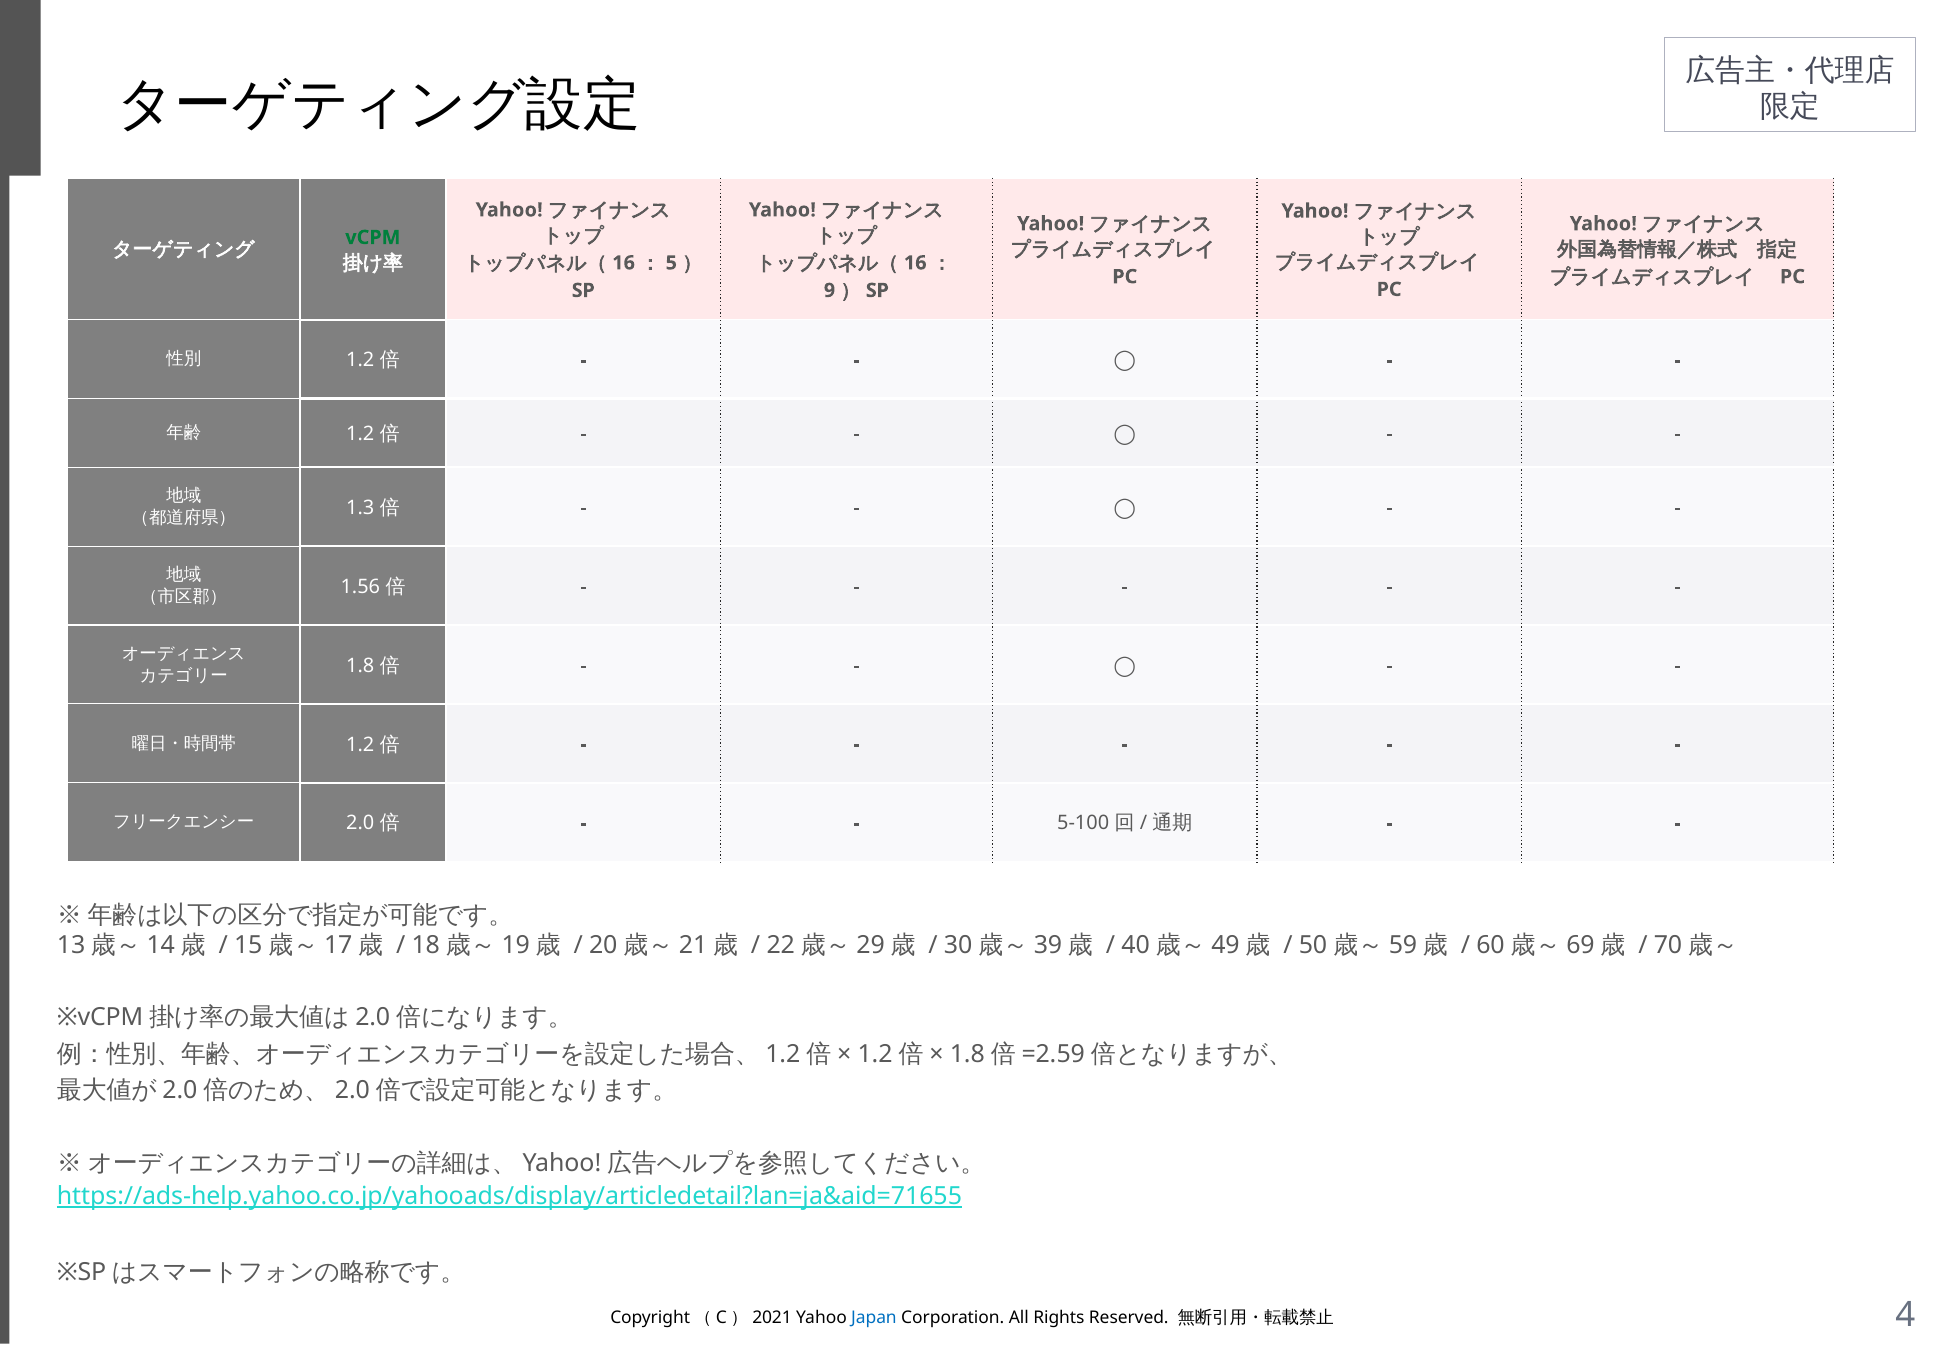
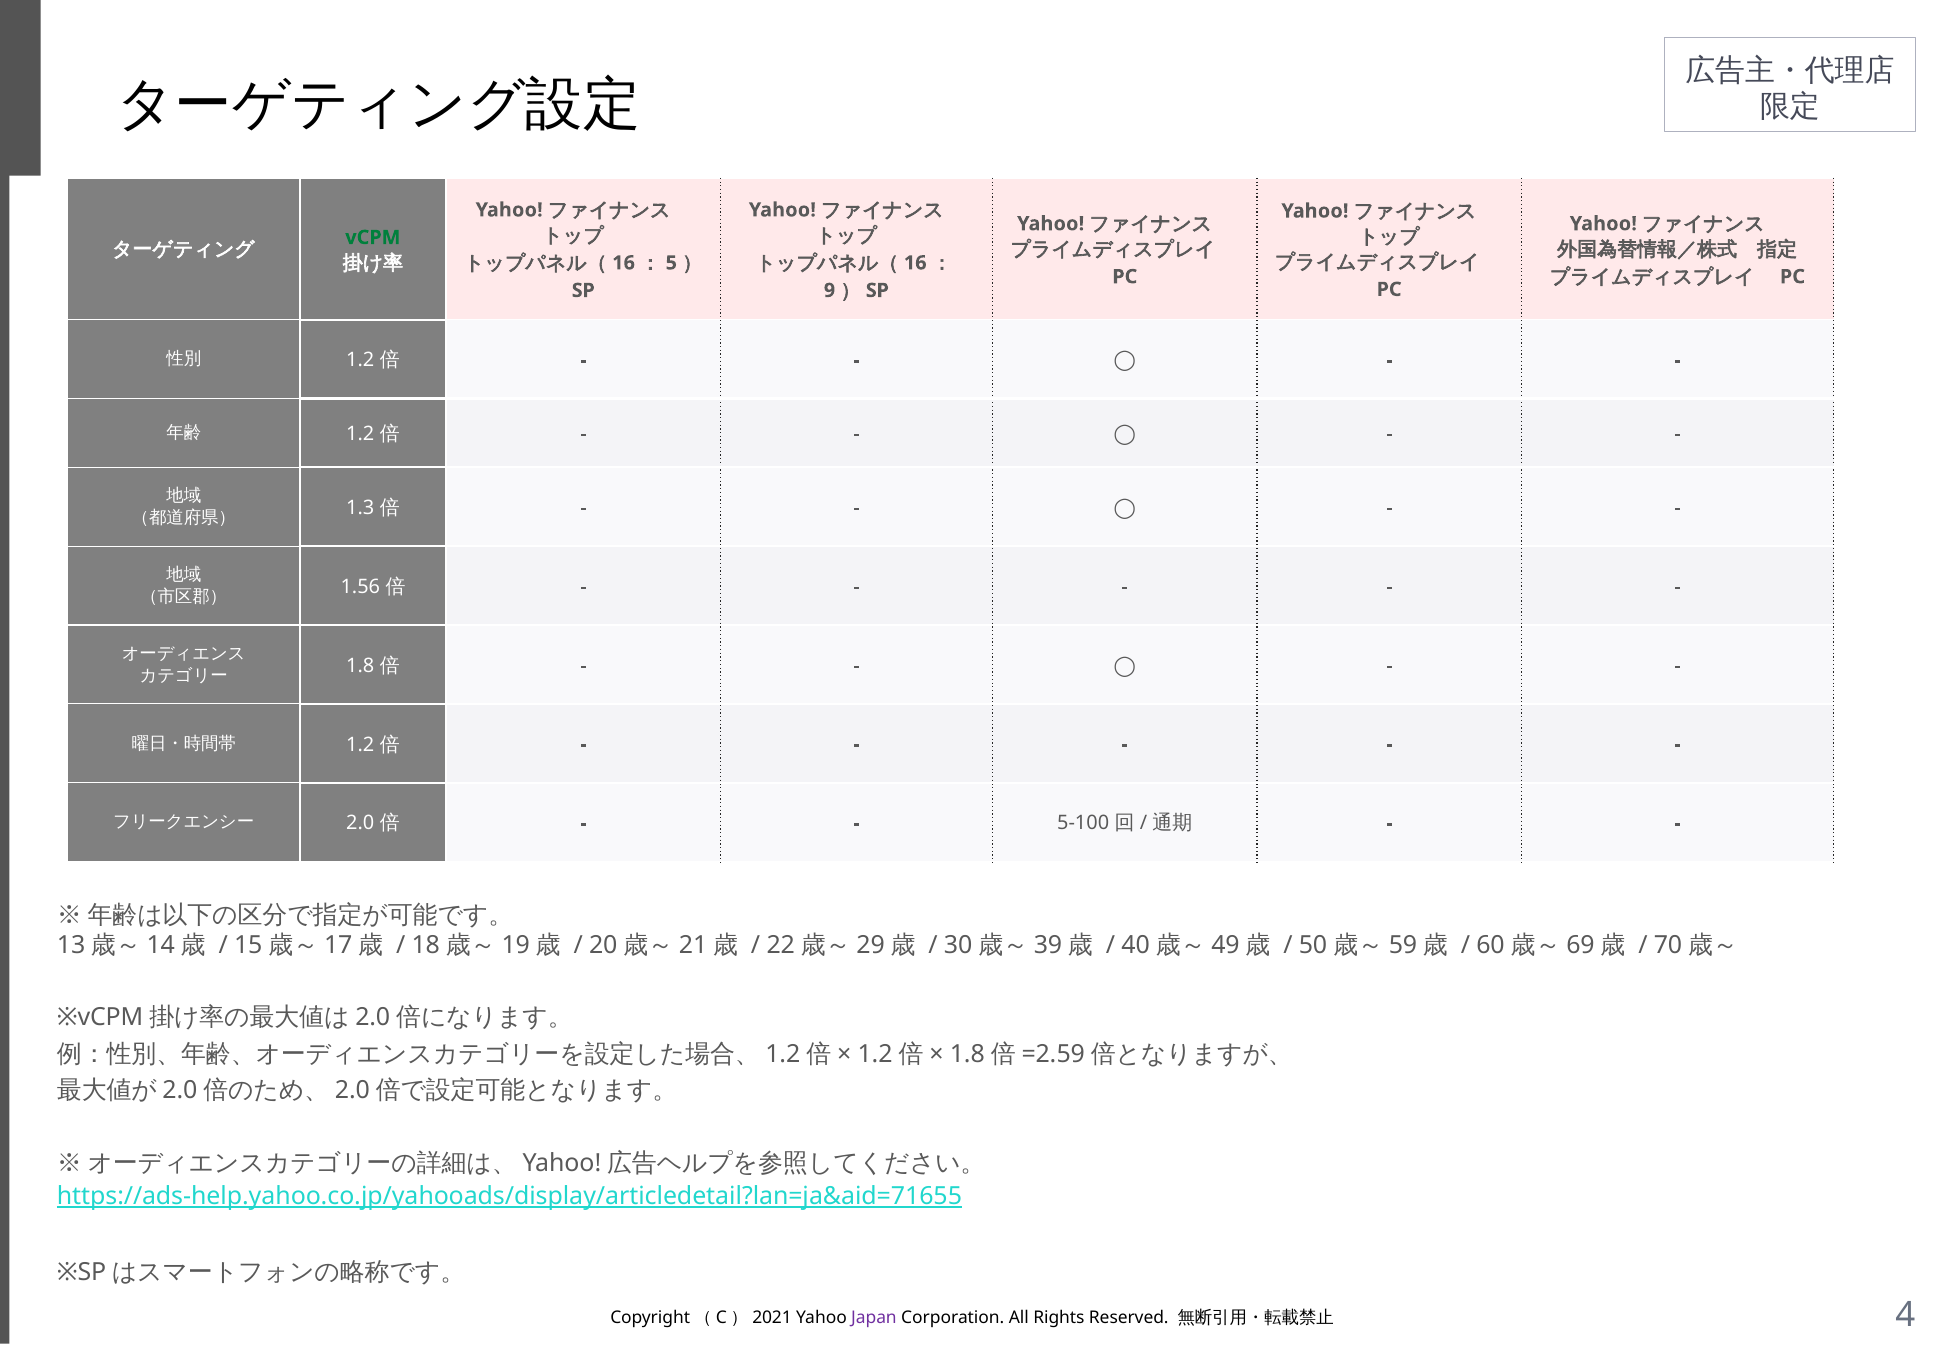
Japan colour: blue -> purple
